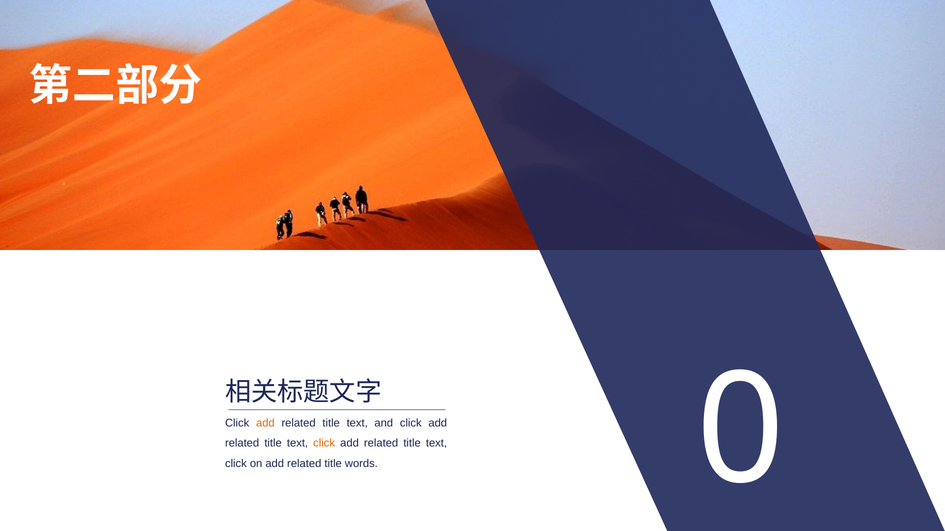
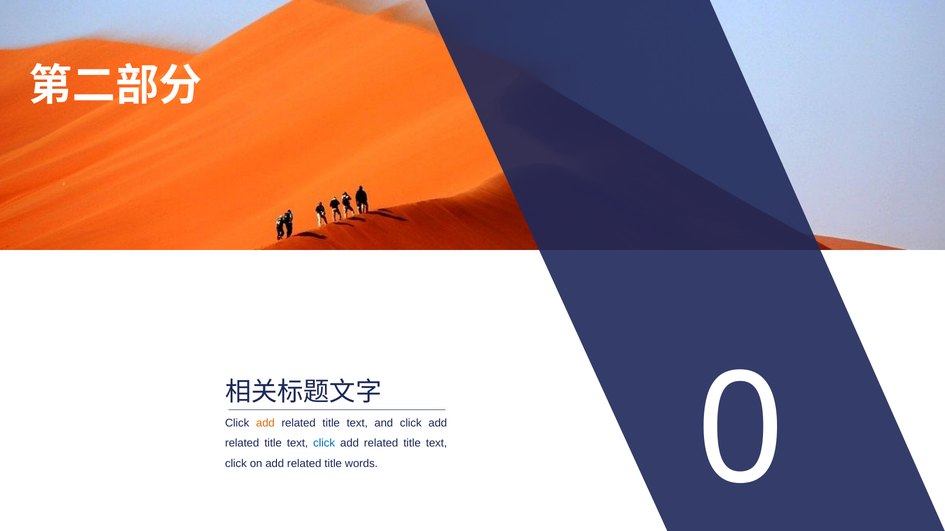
click at (324, 444) colour: orange -> blue
